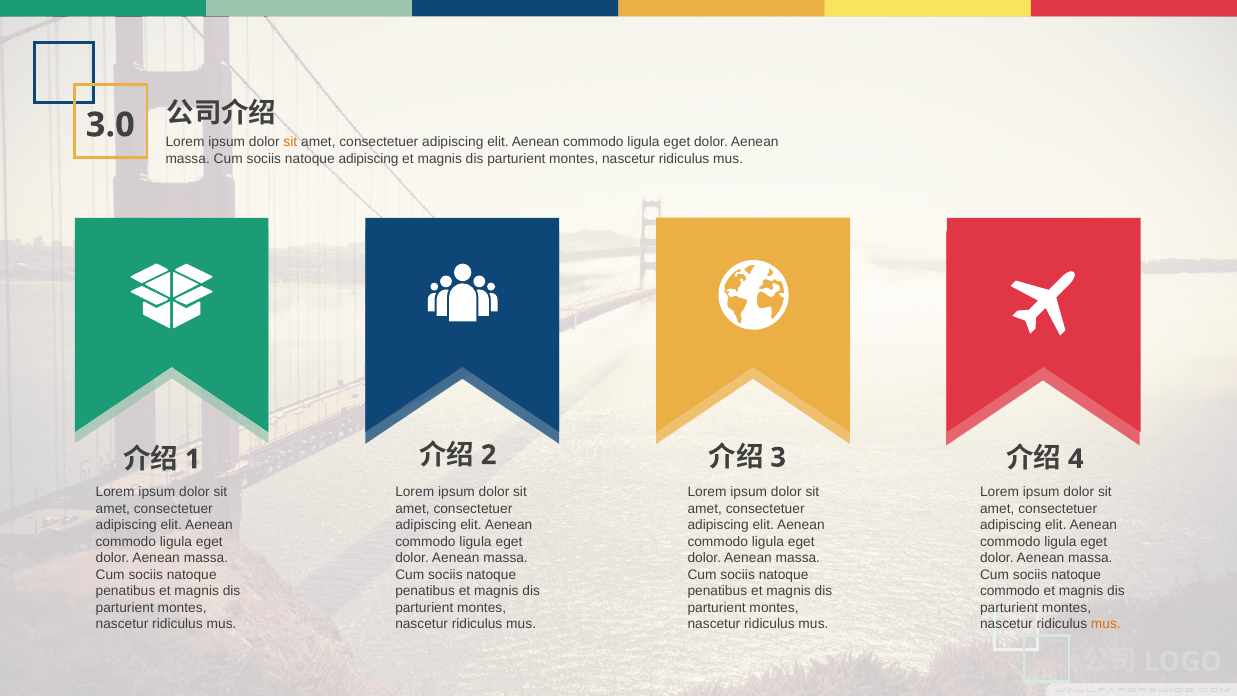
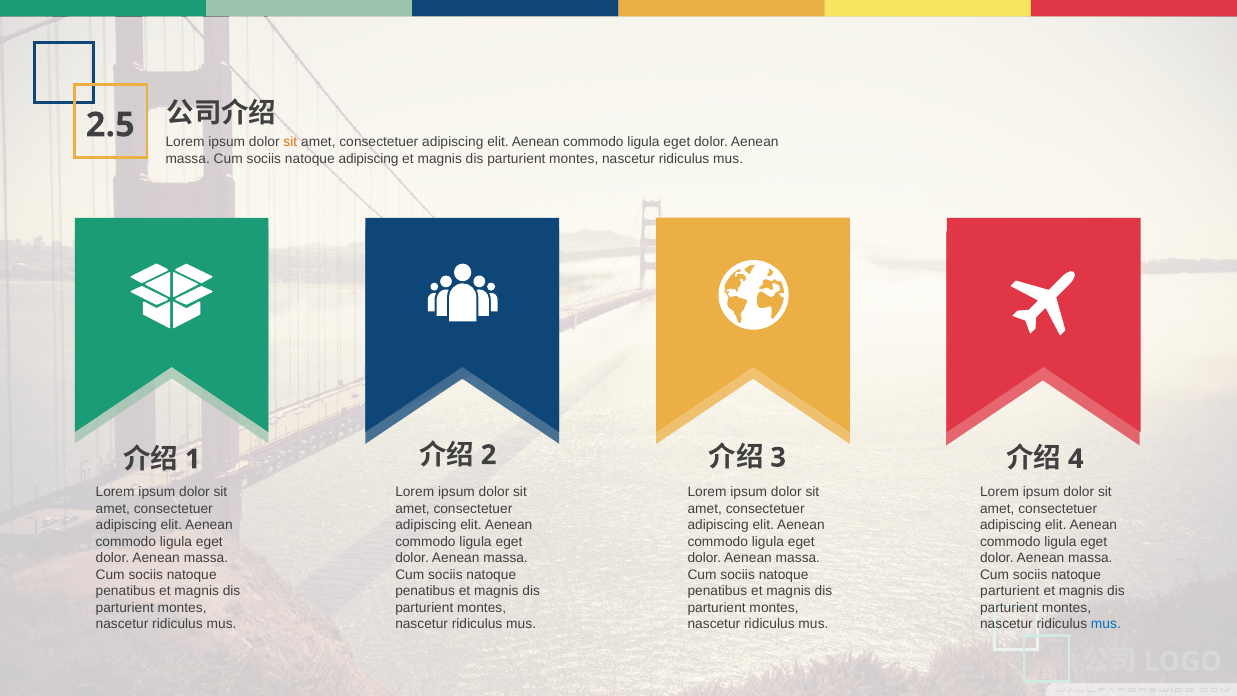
3.0: 3.0 -> 2.5
commodo at (1010, 591): commodo -> parturient
mus at (1106, 624) colour: orange -> blue
